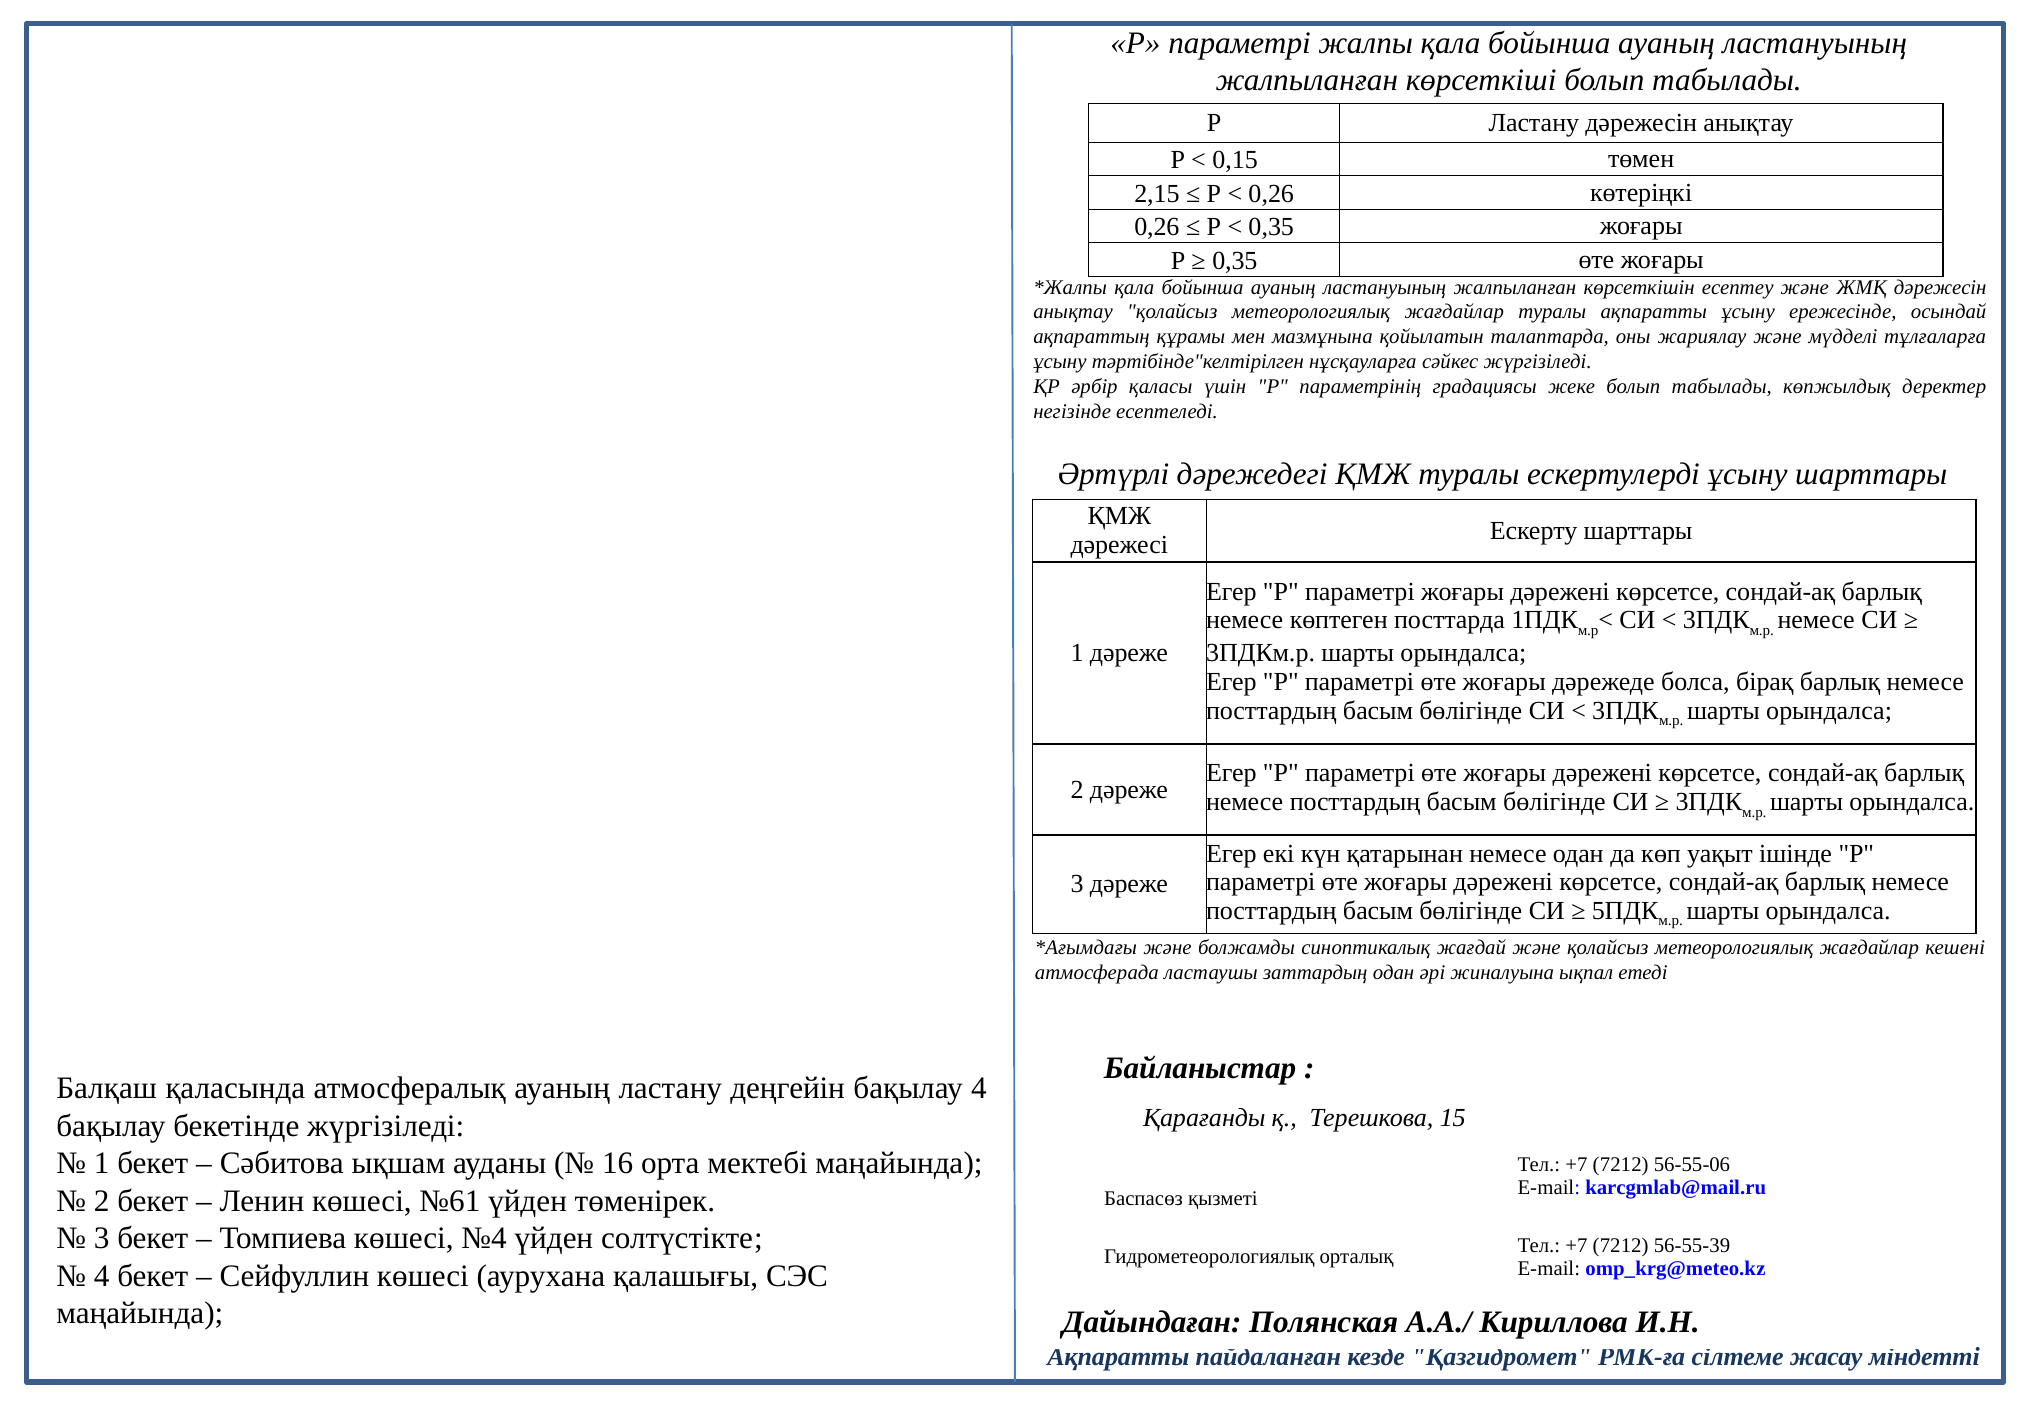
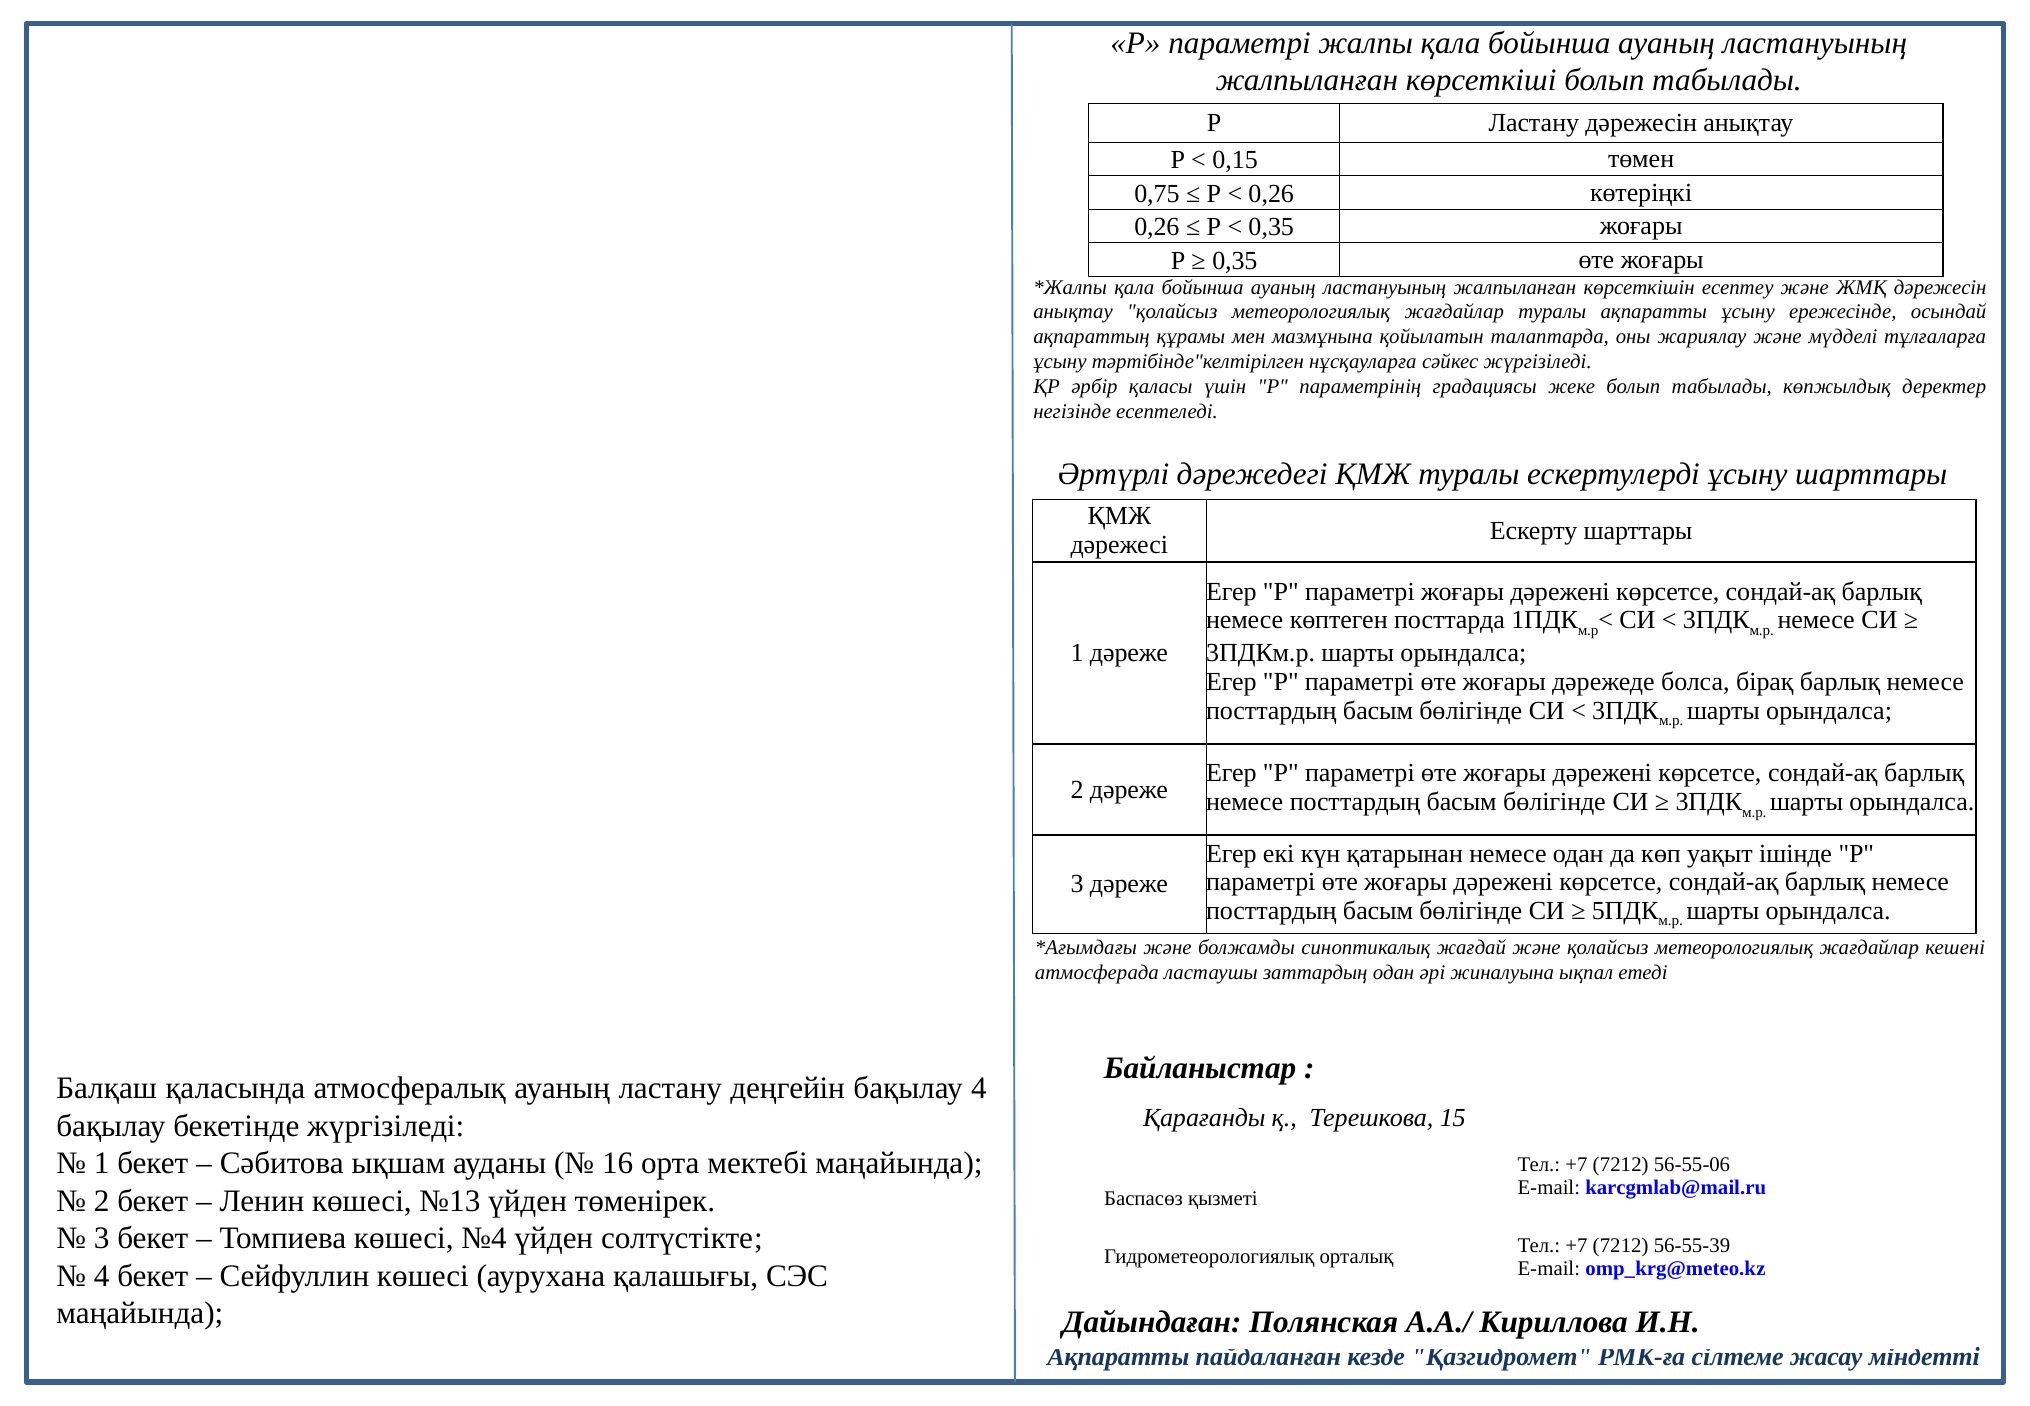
2,15: 2,15 -> 0,75
№61: №61 -> №13
